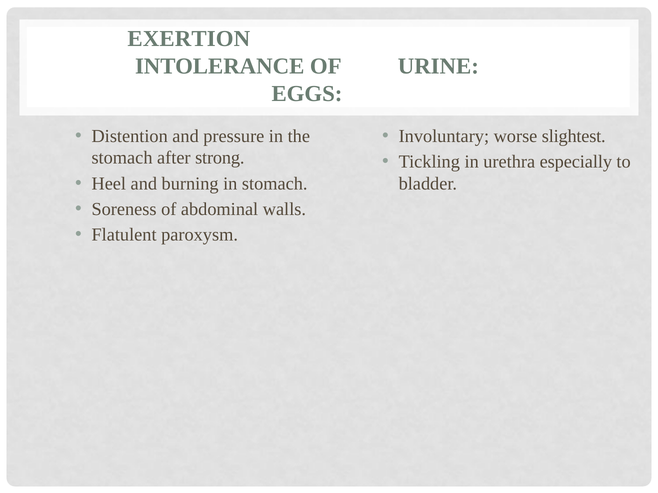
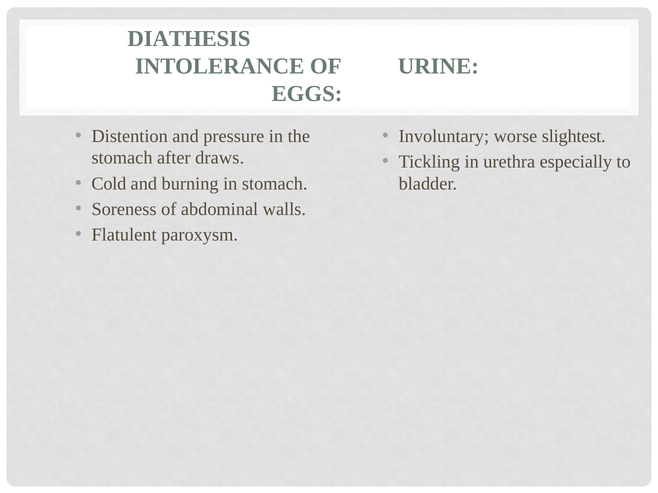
EXERTION: EXERTION -> DIATHESIS
strong: strong -> draws
Heel: Heel -> Cold
